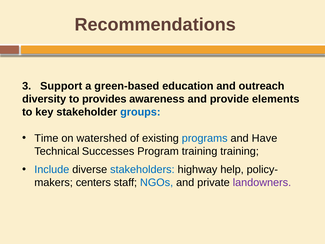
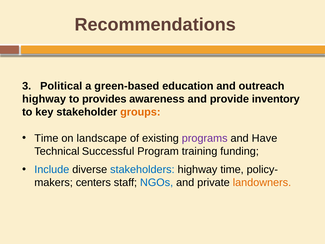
Support: Support -> Political
diversity at (44, 99): diversity -> highway
elements: elements -> inventory
groups colour: blue -> orange
watershed: watershed -> landscape
programs colour: blue -> purple
Successes: Successes -> Successful
training training: training -> funding
highway help: help -> time
landowners colour: purple -> orange
